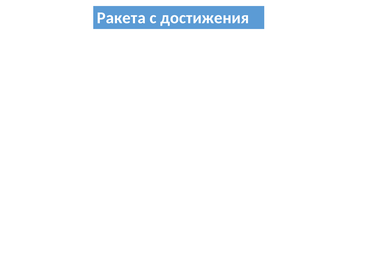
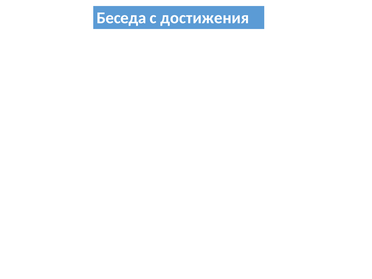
Ракета: Ракета -> Беседа
